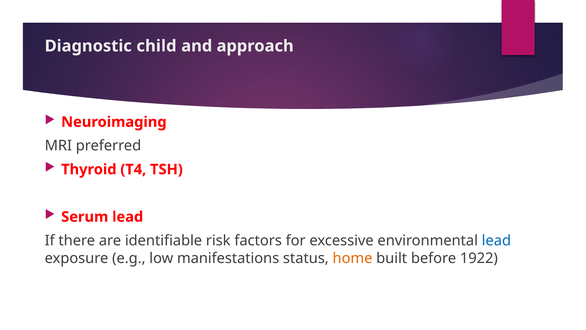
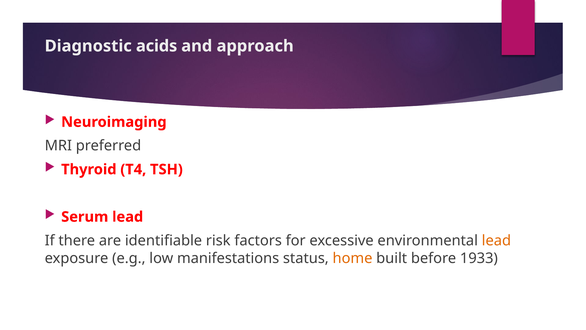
child: child -> acids
lead at (496, 240) colour: blue -> orange
1922: 1922 -> 1933
